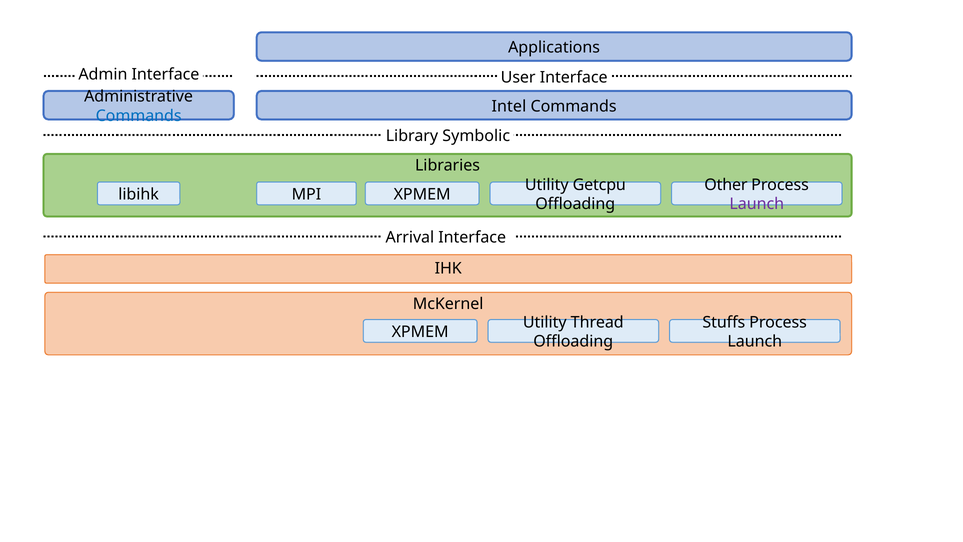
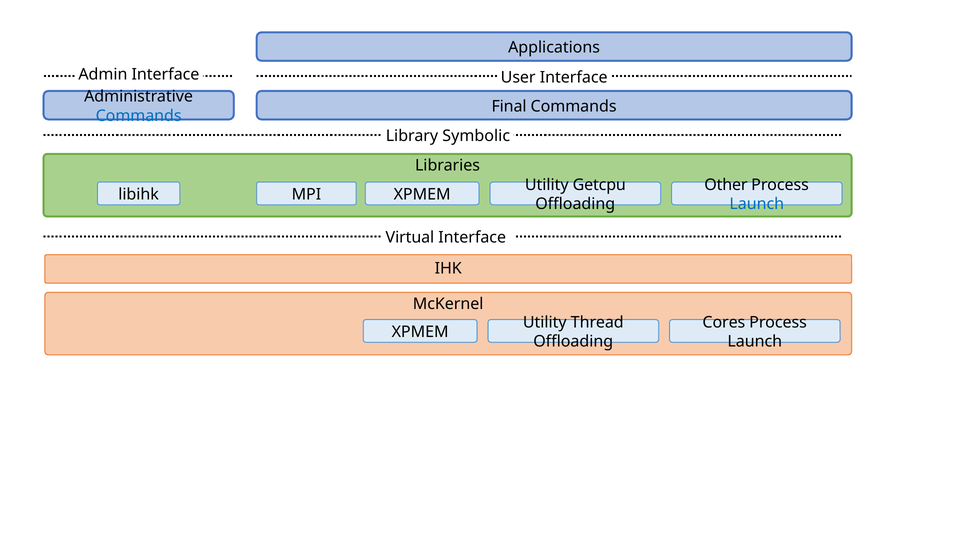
Intel: Intel -> Final
Launch at (757, 204) colour: purple -> blue
Arrival: Arrival -> Virtual
Stuffs: Stuffs -> Cores
